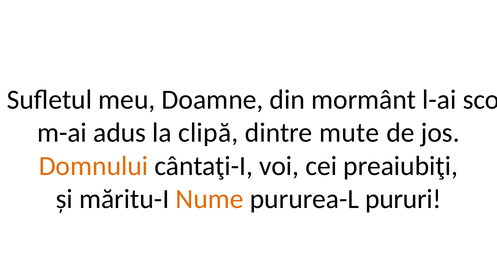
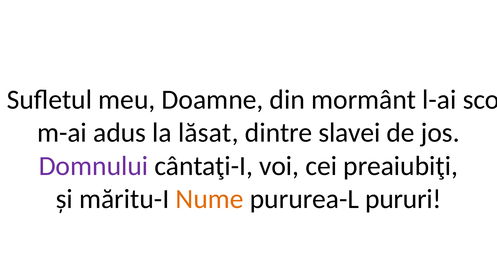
clipă: clipă -> lăsat
mute: mute -> slavei
Domnului colour: orange -> purple
